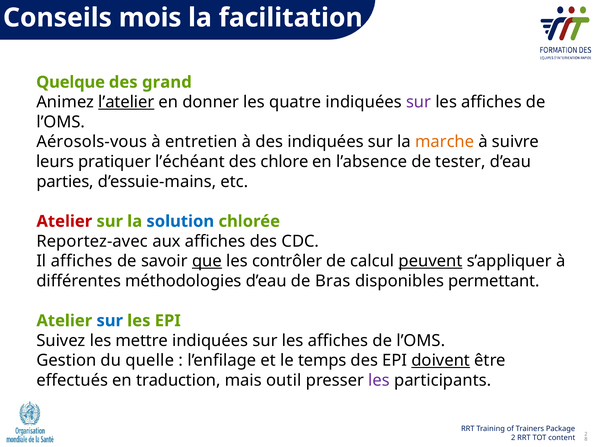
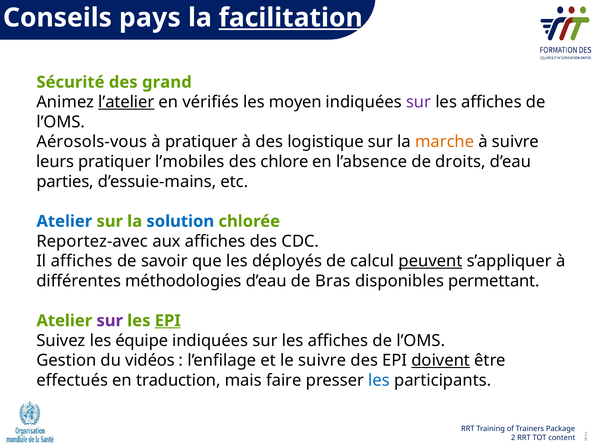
mois: mois -> pays
facilitation underline: none -> present
Quelque: Quelque -> Sécurité
donner: donner -> vérifiés
quatre: quatre -> moyen
à entretien: entretien -> pratiquer
des indiquées: indiquées -> logistique
l’échéant: l’échéant -> l’mobiles
tester: tester -> droits
Atelier at (64, 221) colour: red -> blue
que underline: present -> none
contrôler: contrôler -> déployés
sur at (110, 321) colour: blue -> purple
EPI at (168, 321) underline: none -> present
mettre: mettre -> équipe
quelle: quelle -> vidéos
le temps: temps -> suivre
outil: outil -> faire
les at (379, 380) colour: purple -> blue
